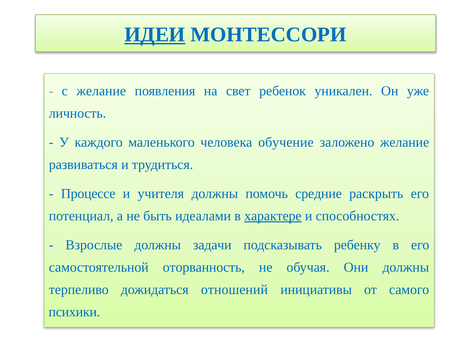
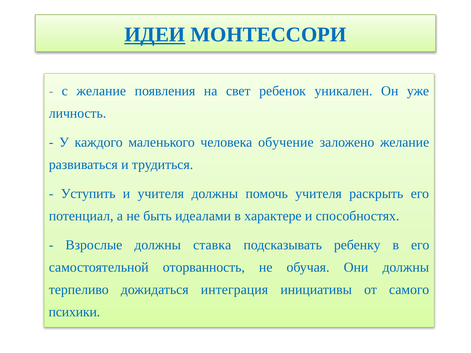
Процессе: Процессе -> Уступить
помочь средние: средние -> учителя
характере underline: present -> none
задачи: задачи -> ставка
отношений: отношений -> интеграция
